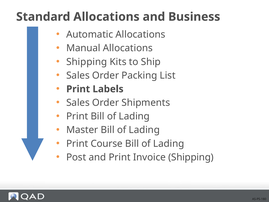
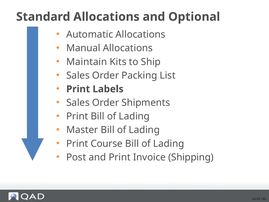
Business: Business -> Optional
Shipping at (87, 62): Shipping -> Maintain
